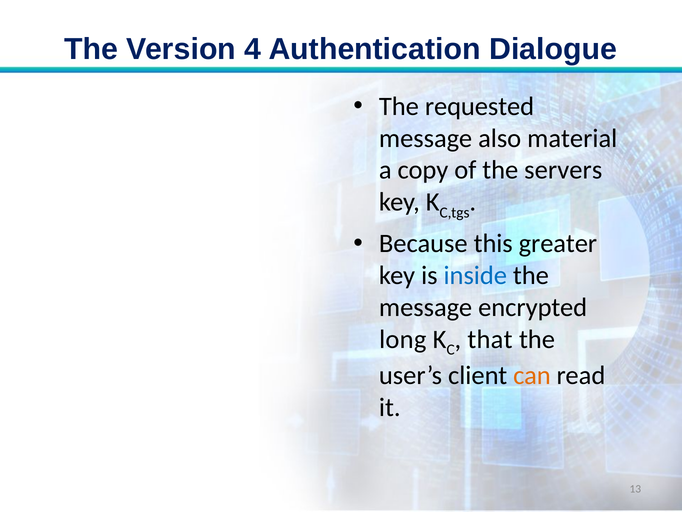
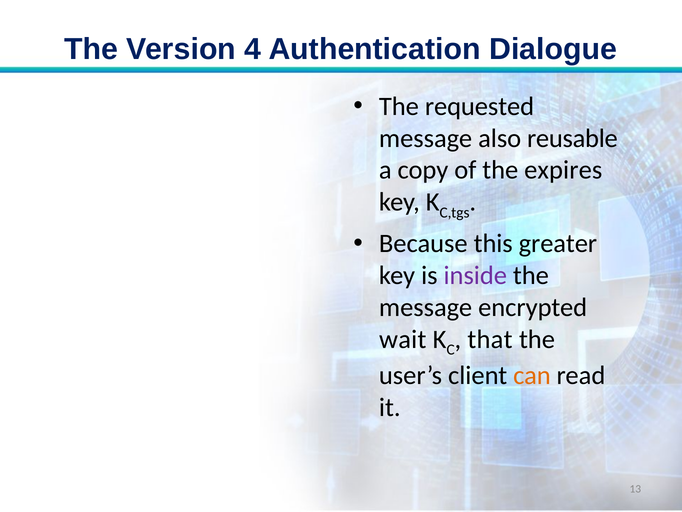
material: material -> reusable
servers: servers -> expires
inside colour: blue -> purple
long: long -> wait
